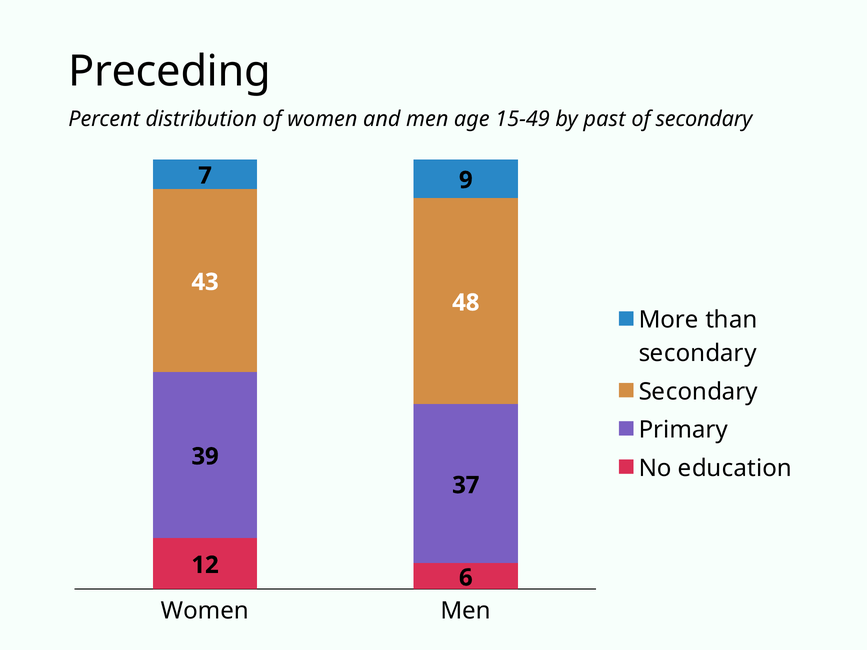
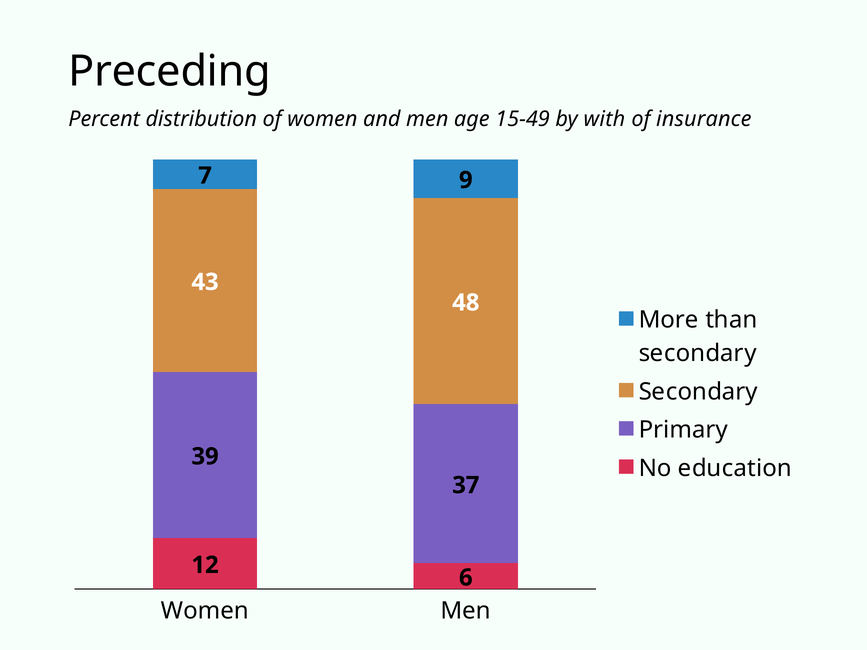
past: past -> with
of secondary: secondary -> insurance
